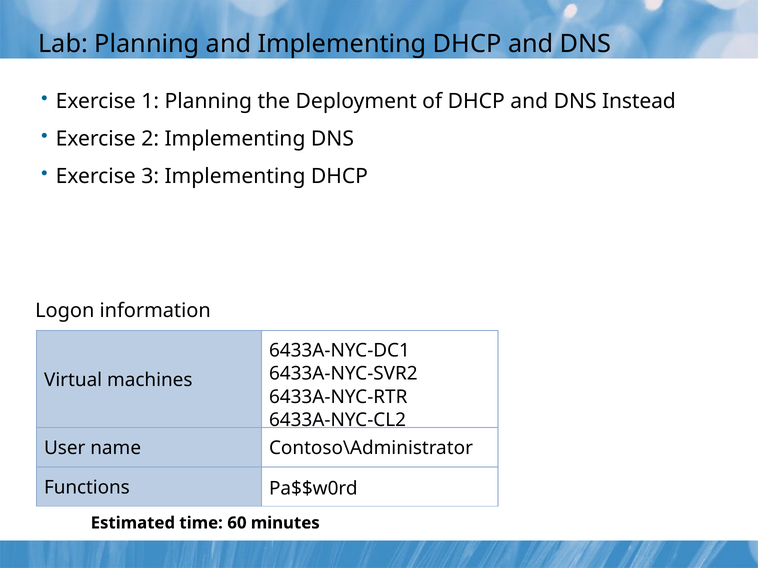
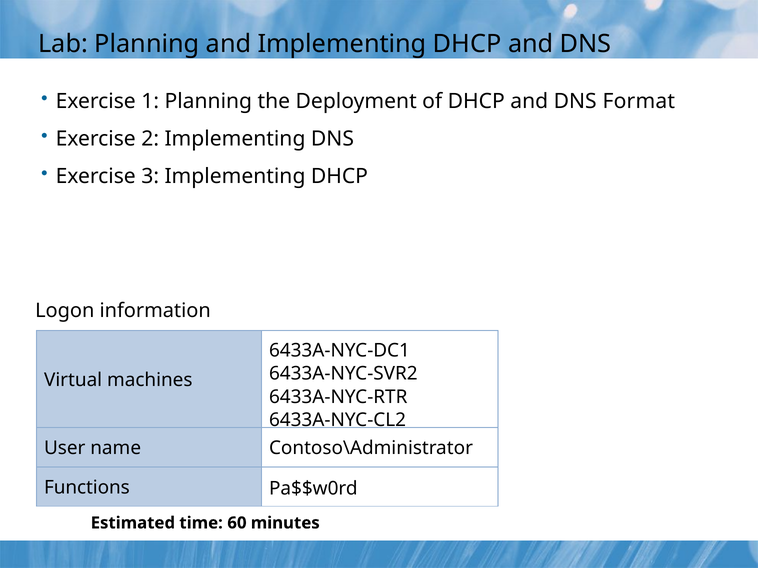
Instead: Instead -> Format
